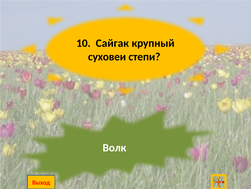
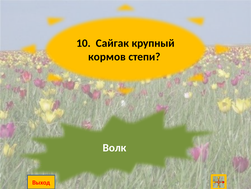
суховеи: суховеи -> кормов
